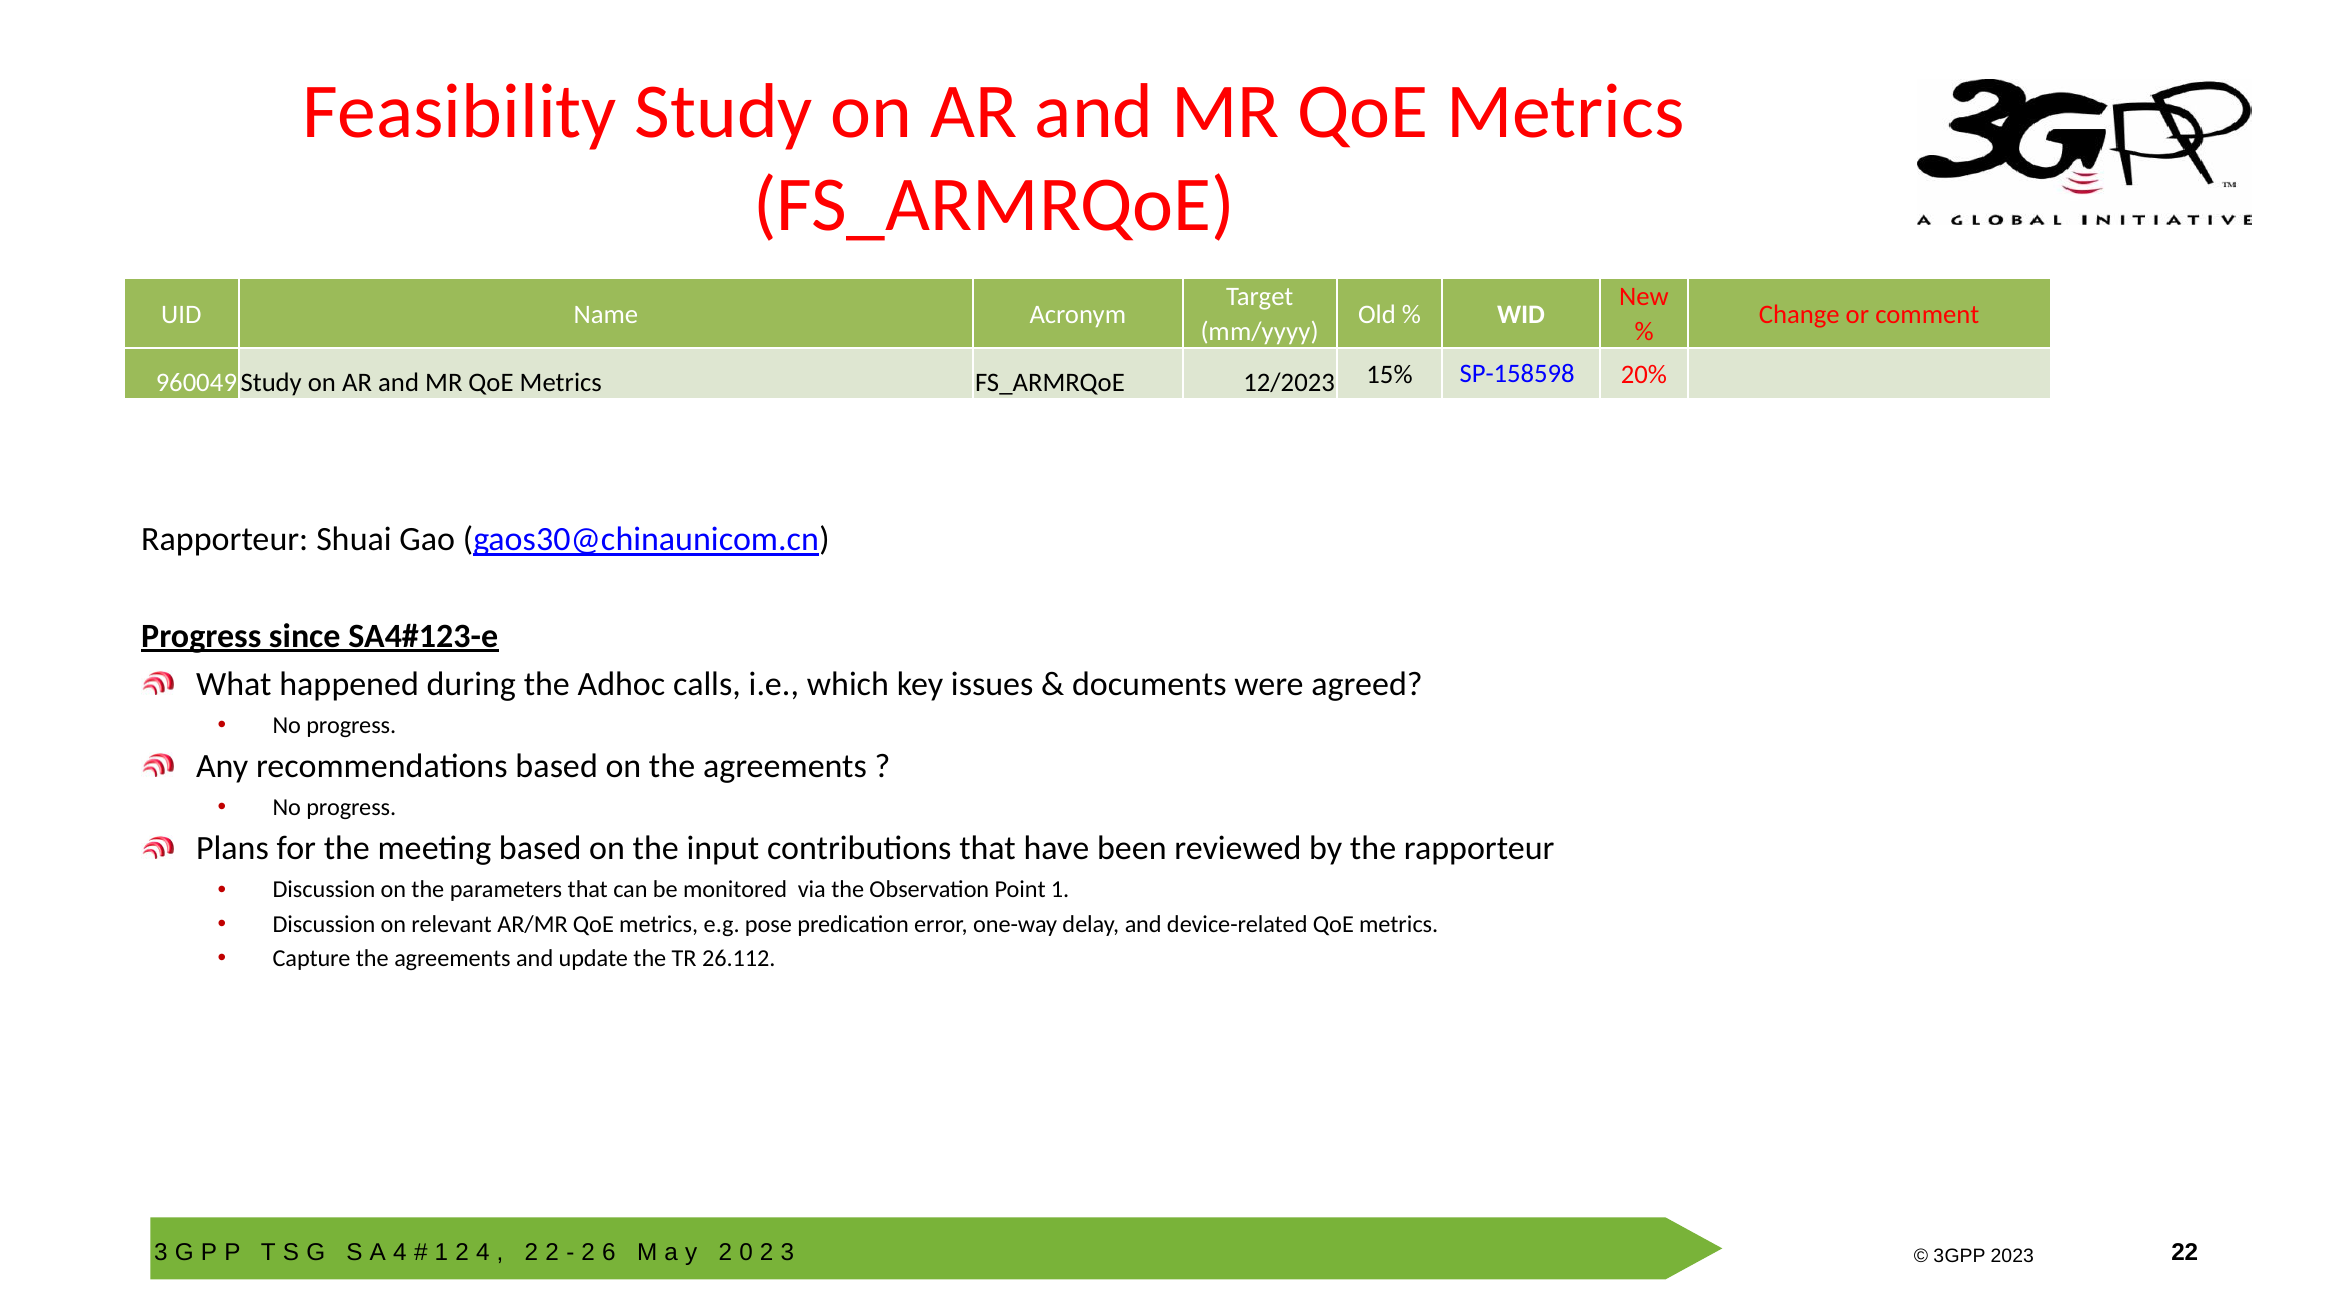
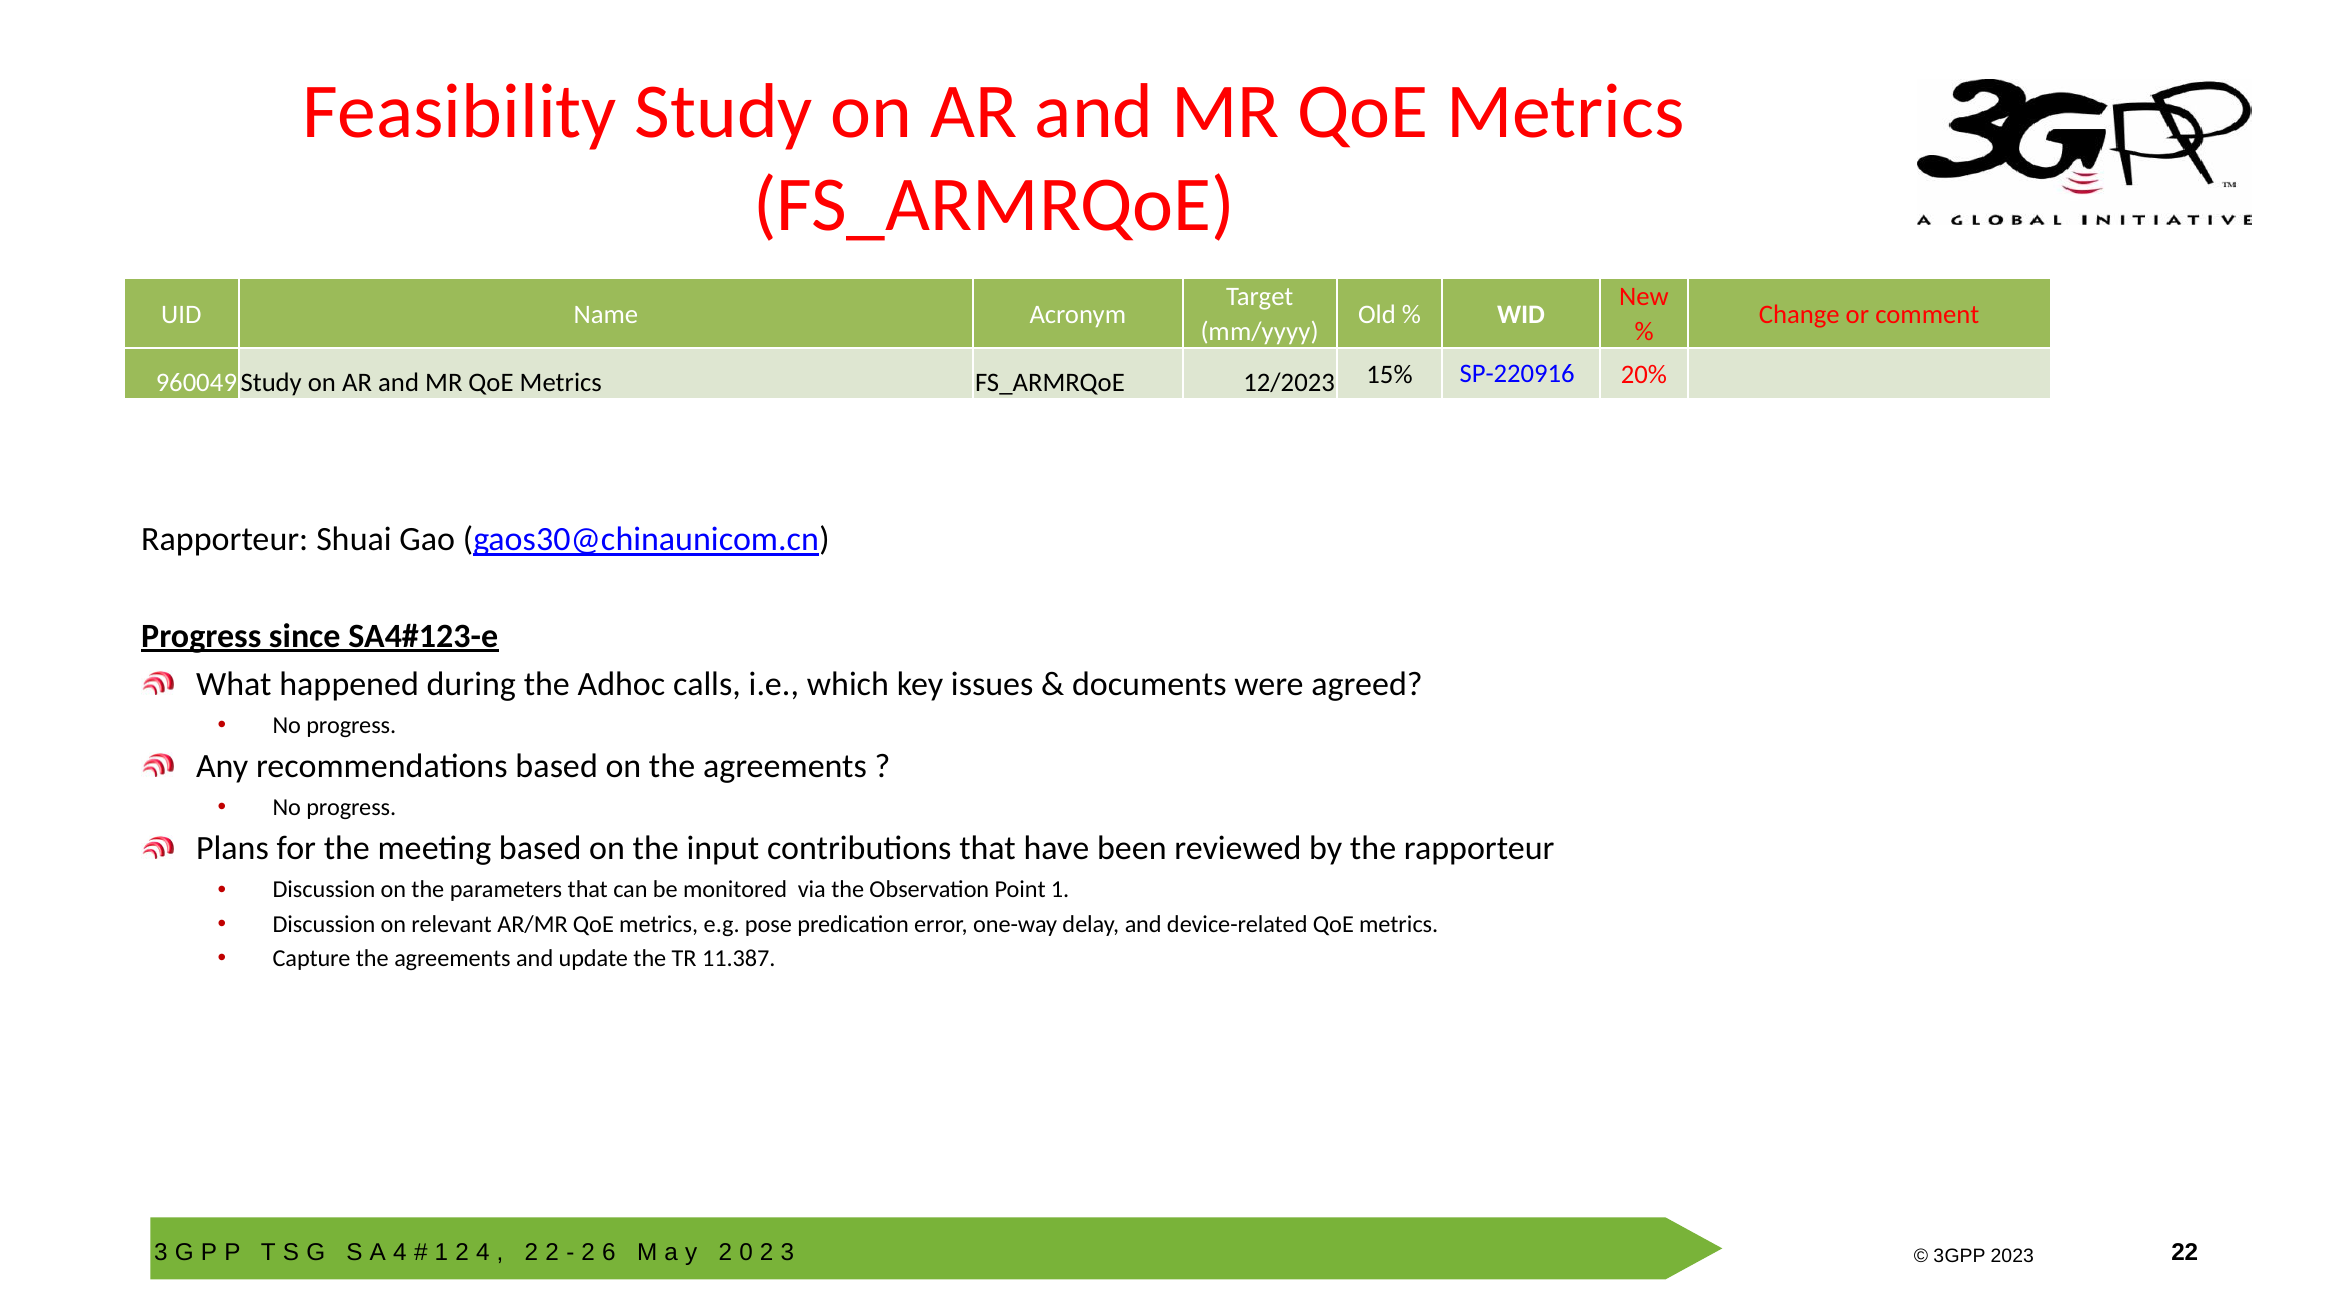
SP-158598: SP-158598 -> SP-220916
26.112: 26.112 -> 11.387
